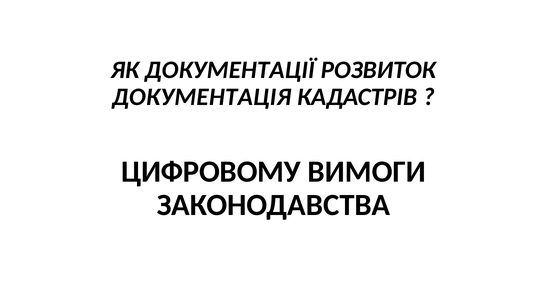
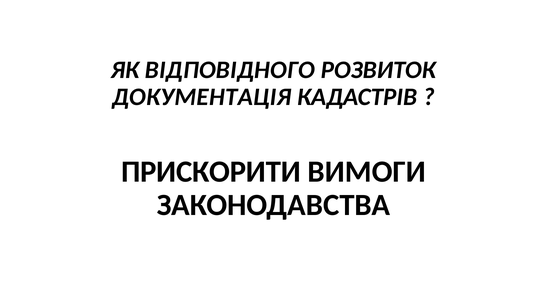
ДОКУМЕНТАЦІЇ: ДОКУМЕНТАЦІЇ -> ВІДПОВІДНОГО
ЦИФРОВОМУ: ЦИФРОВОМУ -> ПРИСКОРИТИ
